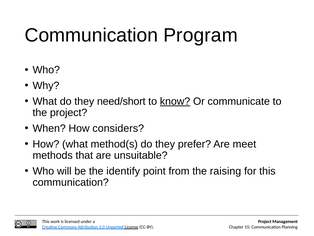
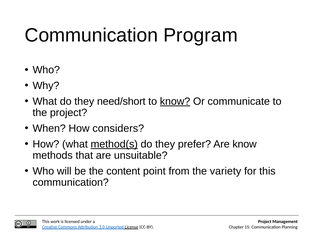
method(s underline: none -> present
Are meet: meet -> know
identify: identify -> content
raising: raising -> variety
